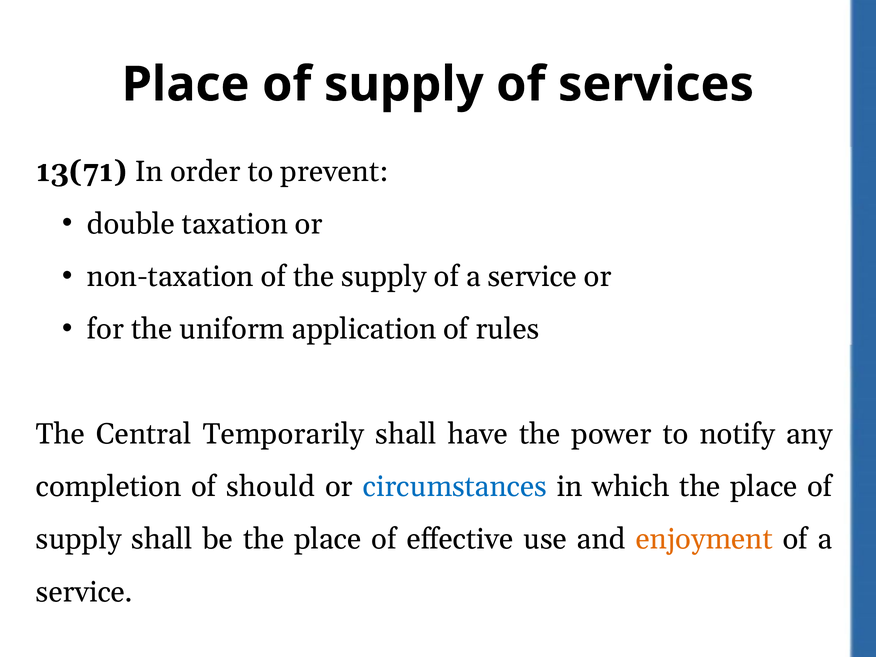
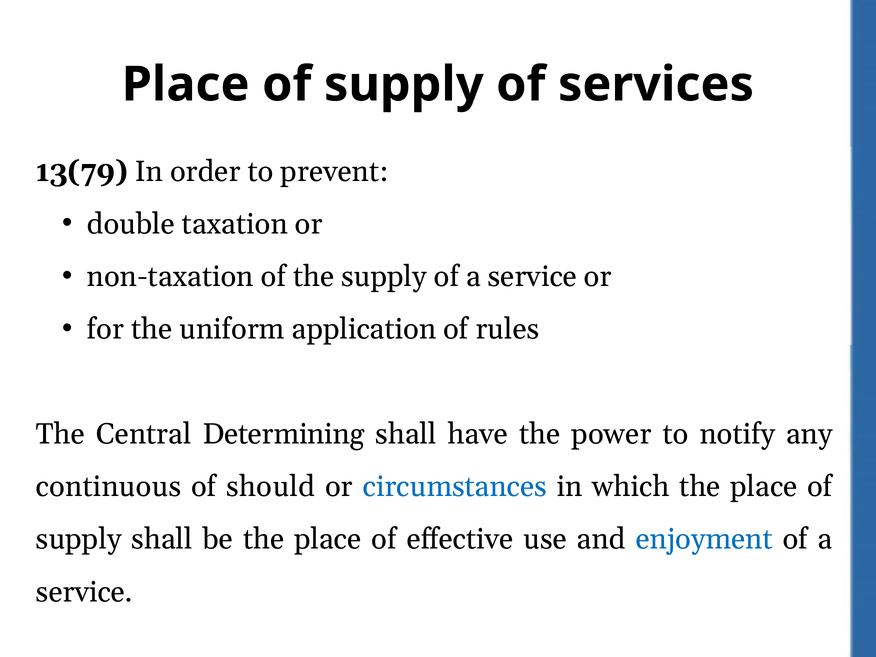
13(71: 13(71 -> 13(79
Temporarily: Temporarily -> Determining
completion: completion -> continuous
enjoyment colour: orange -> blue
